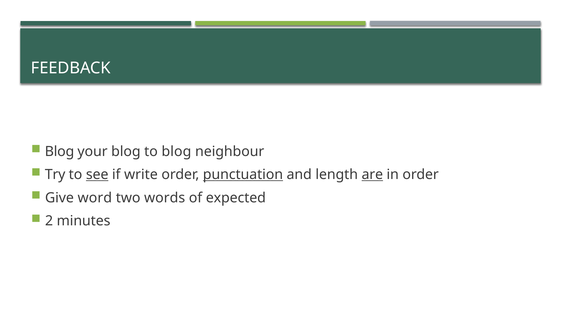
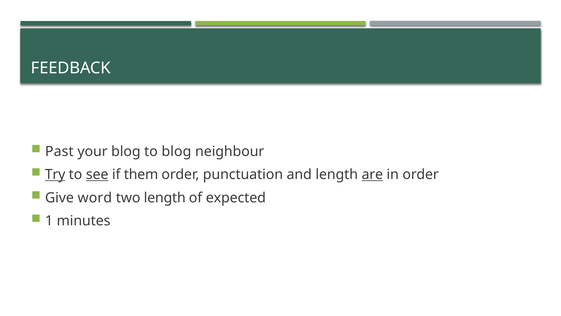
Blog at (60, 151): Blog -> Past
Try underline: none -> present
write: write -> them
punctuation underline: present -> none
two words: words -> length
2: 2 -> 1
